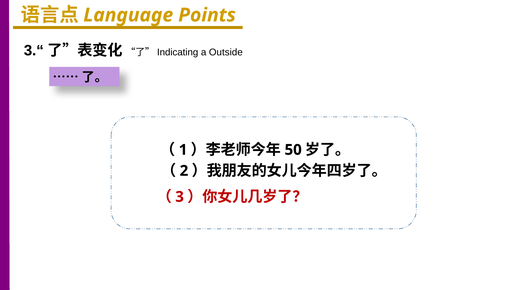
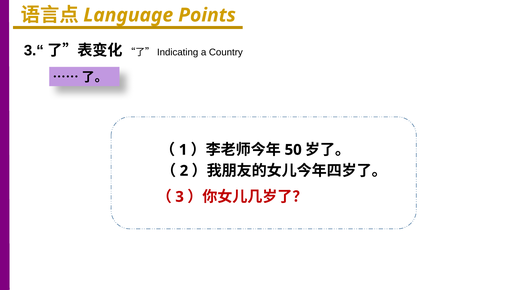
Outside: Outside -> Country
